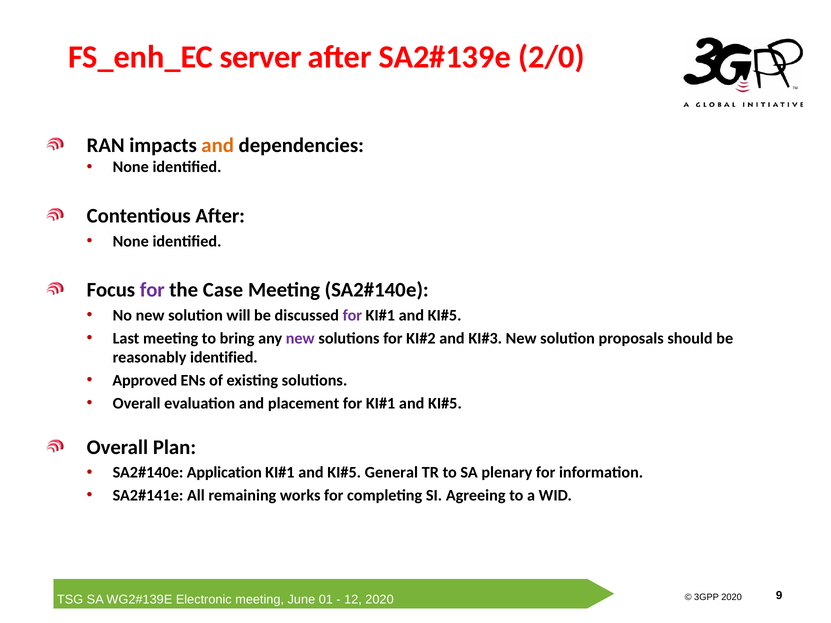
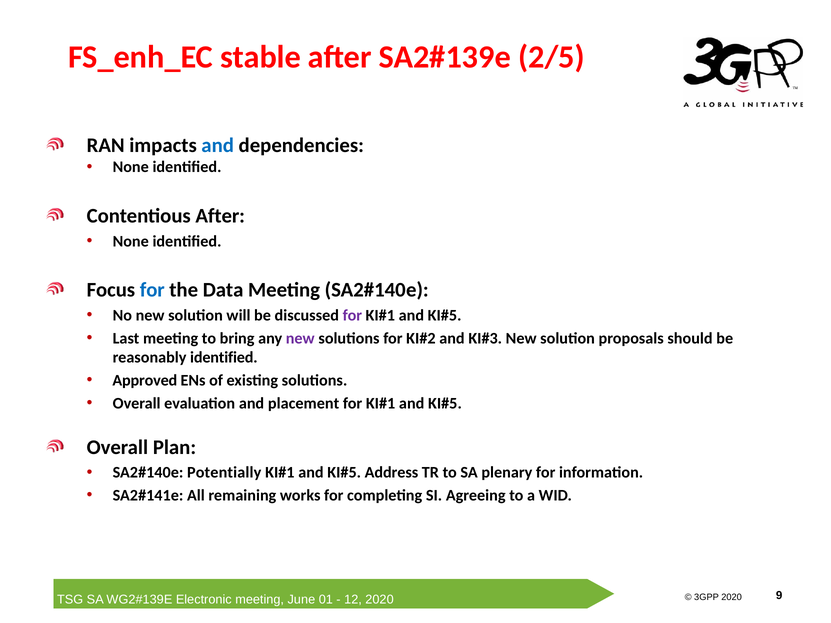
server: server -> stable
2/0: 2/0 -> 2/5
and at (218, 145) colour: orange -> blue
for at (152, 290) colour: purple -> blue
Case: Case -> Data
Application: Application -> Potentially
General: General -> Address
